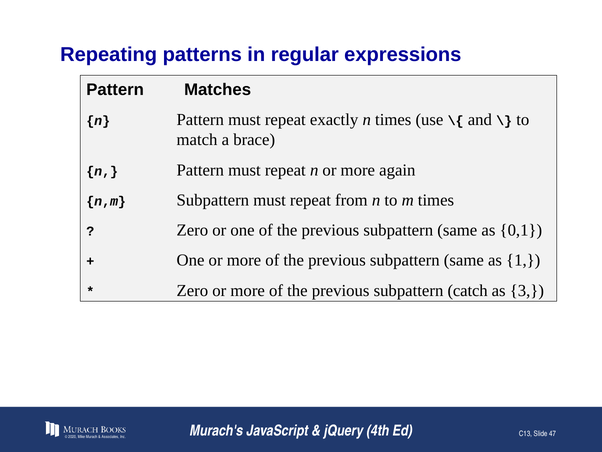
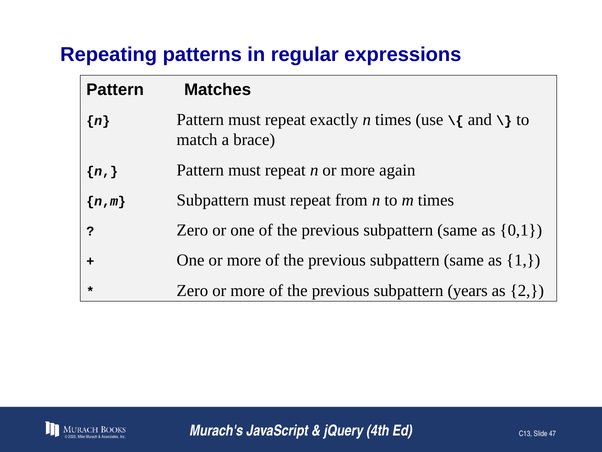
catch: catch -> years
3: 3 -> 2
